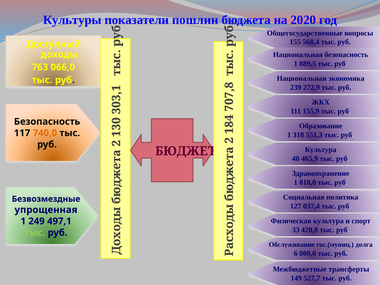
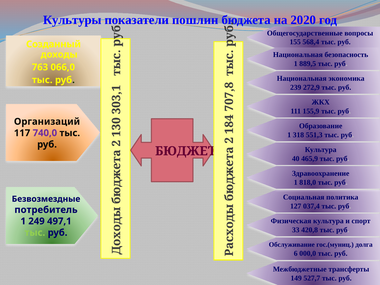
Доступный: Доступный -> Созданный
Безопасность at (47, 122): Безопасность -> Организаций
740,0 colour: orange -> purple
упрощенная: упрощенная -> потребитель
